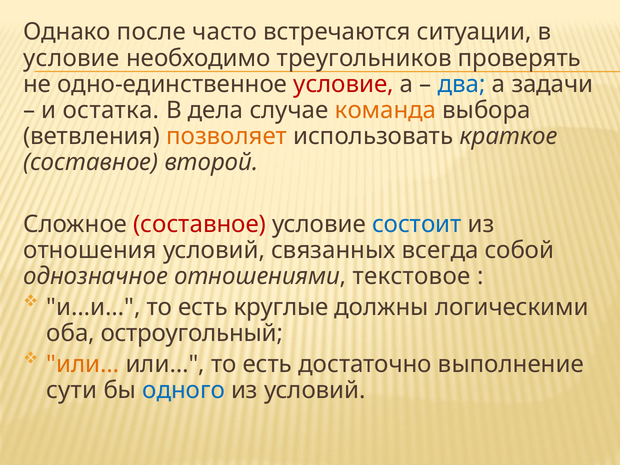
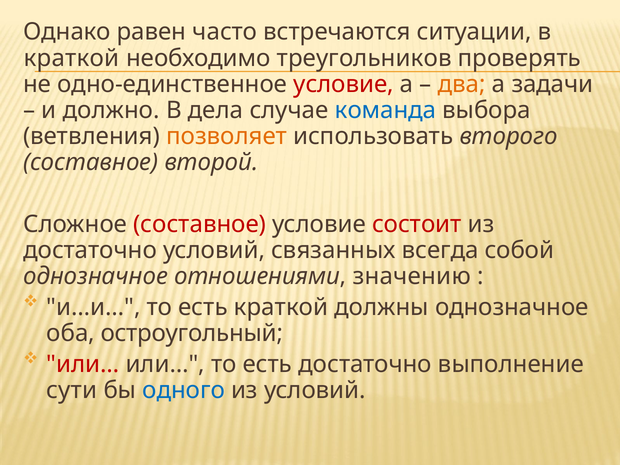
после: после -> равен
условие at (71, 58): условие -> краткой
два colour: blue -> orange
остатка: остатка -> должно
команда colour: orange -> blue
краткое: краткое -> второго
состоит colour: blue -> red
отношения at (90, 250): отношения -> достаточно
текстовое: текстовое -> значению
есть круглые: круглые -> краткой
должны логическими: логическими -> однозначное
или… at (83, 364) colour: orange -> red
